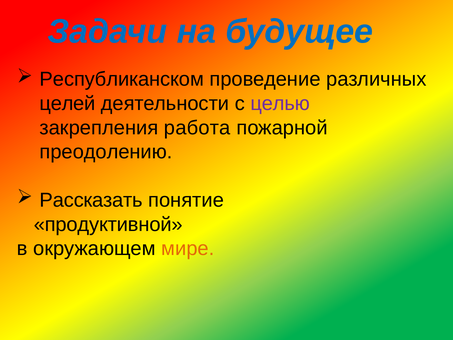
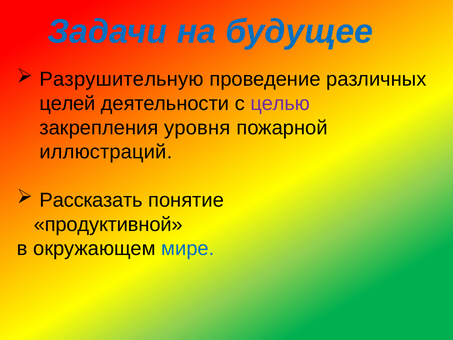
Республиканском: Республиканском -> Разрушительную
работа: работа -> уровня
преодолению: преодолению -> иллюстраций
мире colour: orange -> blue
